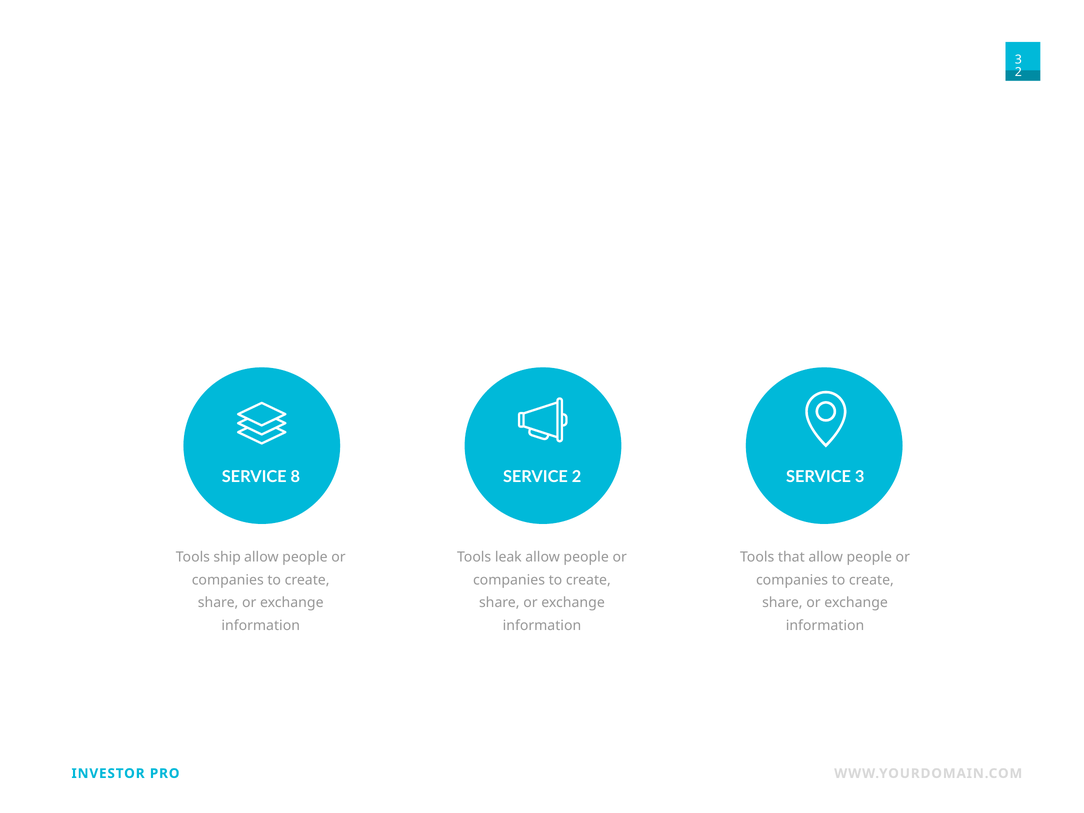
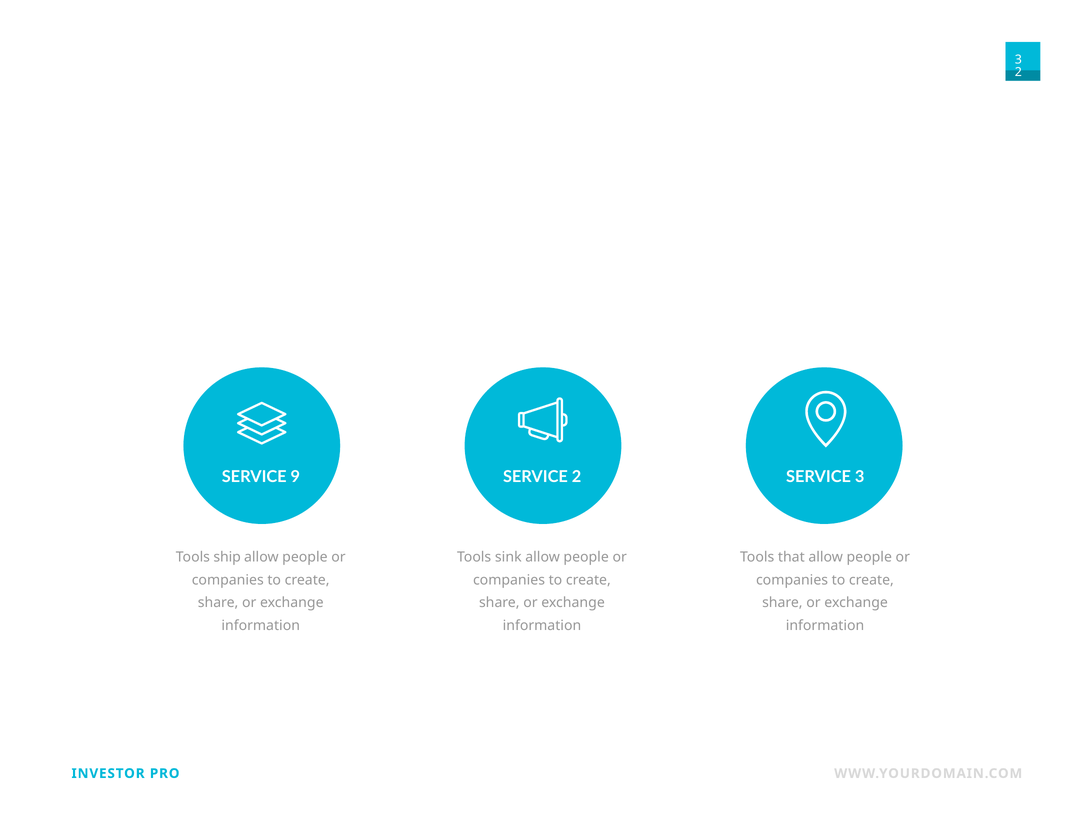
8: 8 -> 9
leak: leak -> sink
